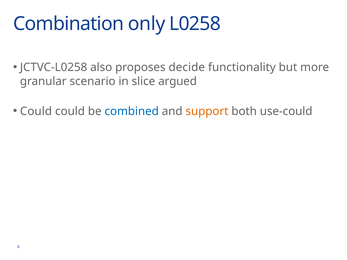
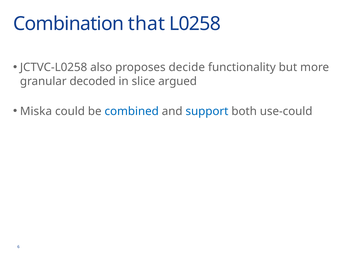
only: only -> that
scenario: scenario -> decoded
Could at (36, 111): Could -> Miska
support colour: orange -> blue
